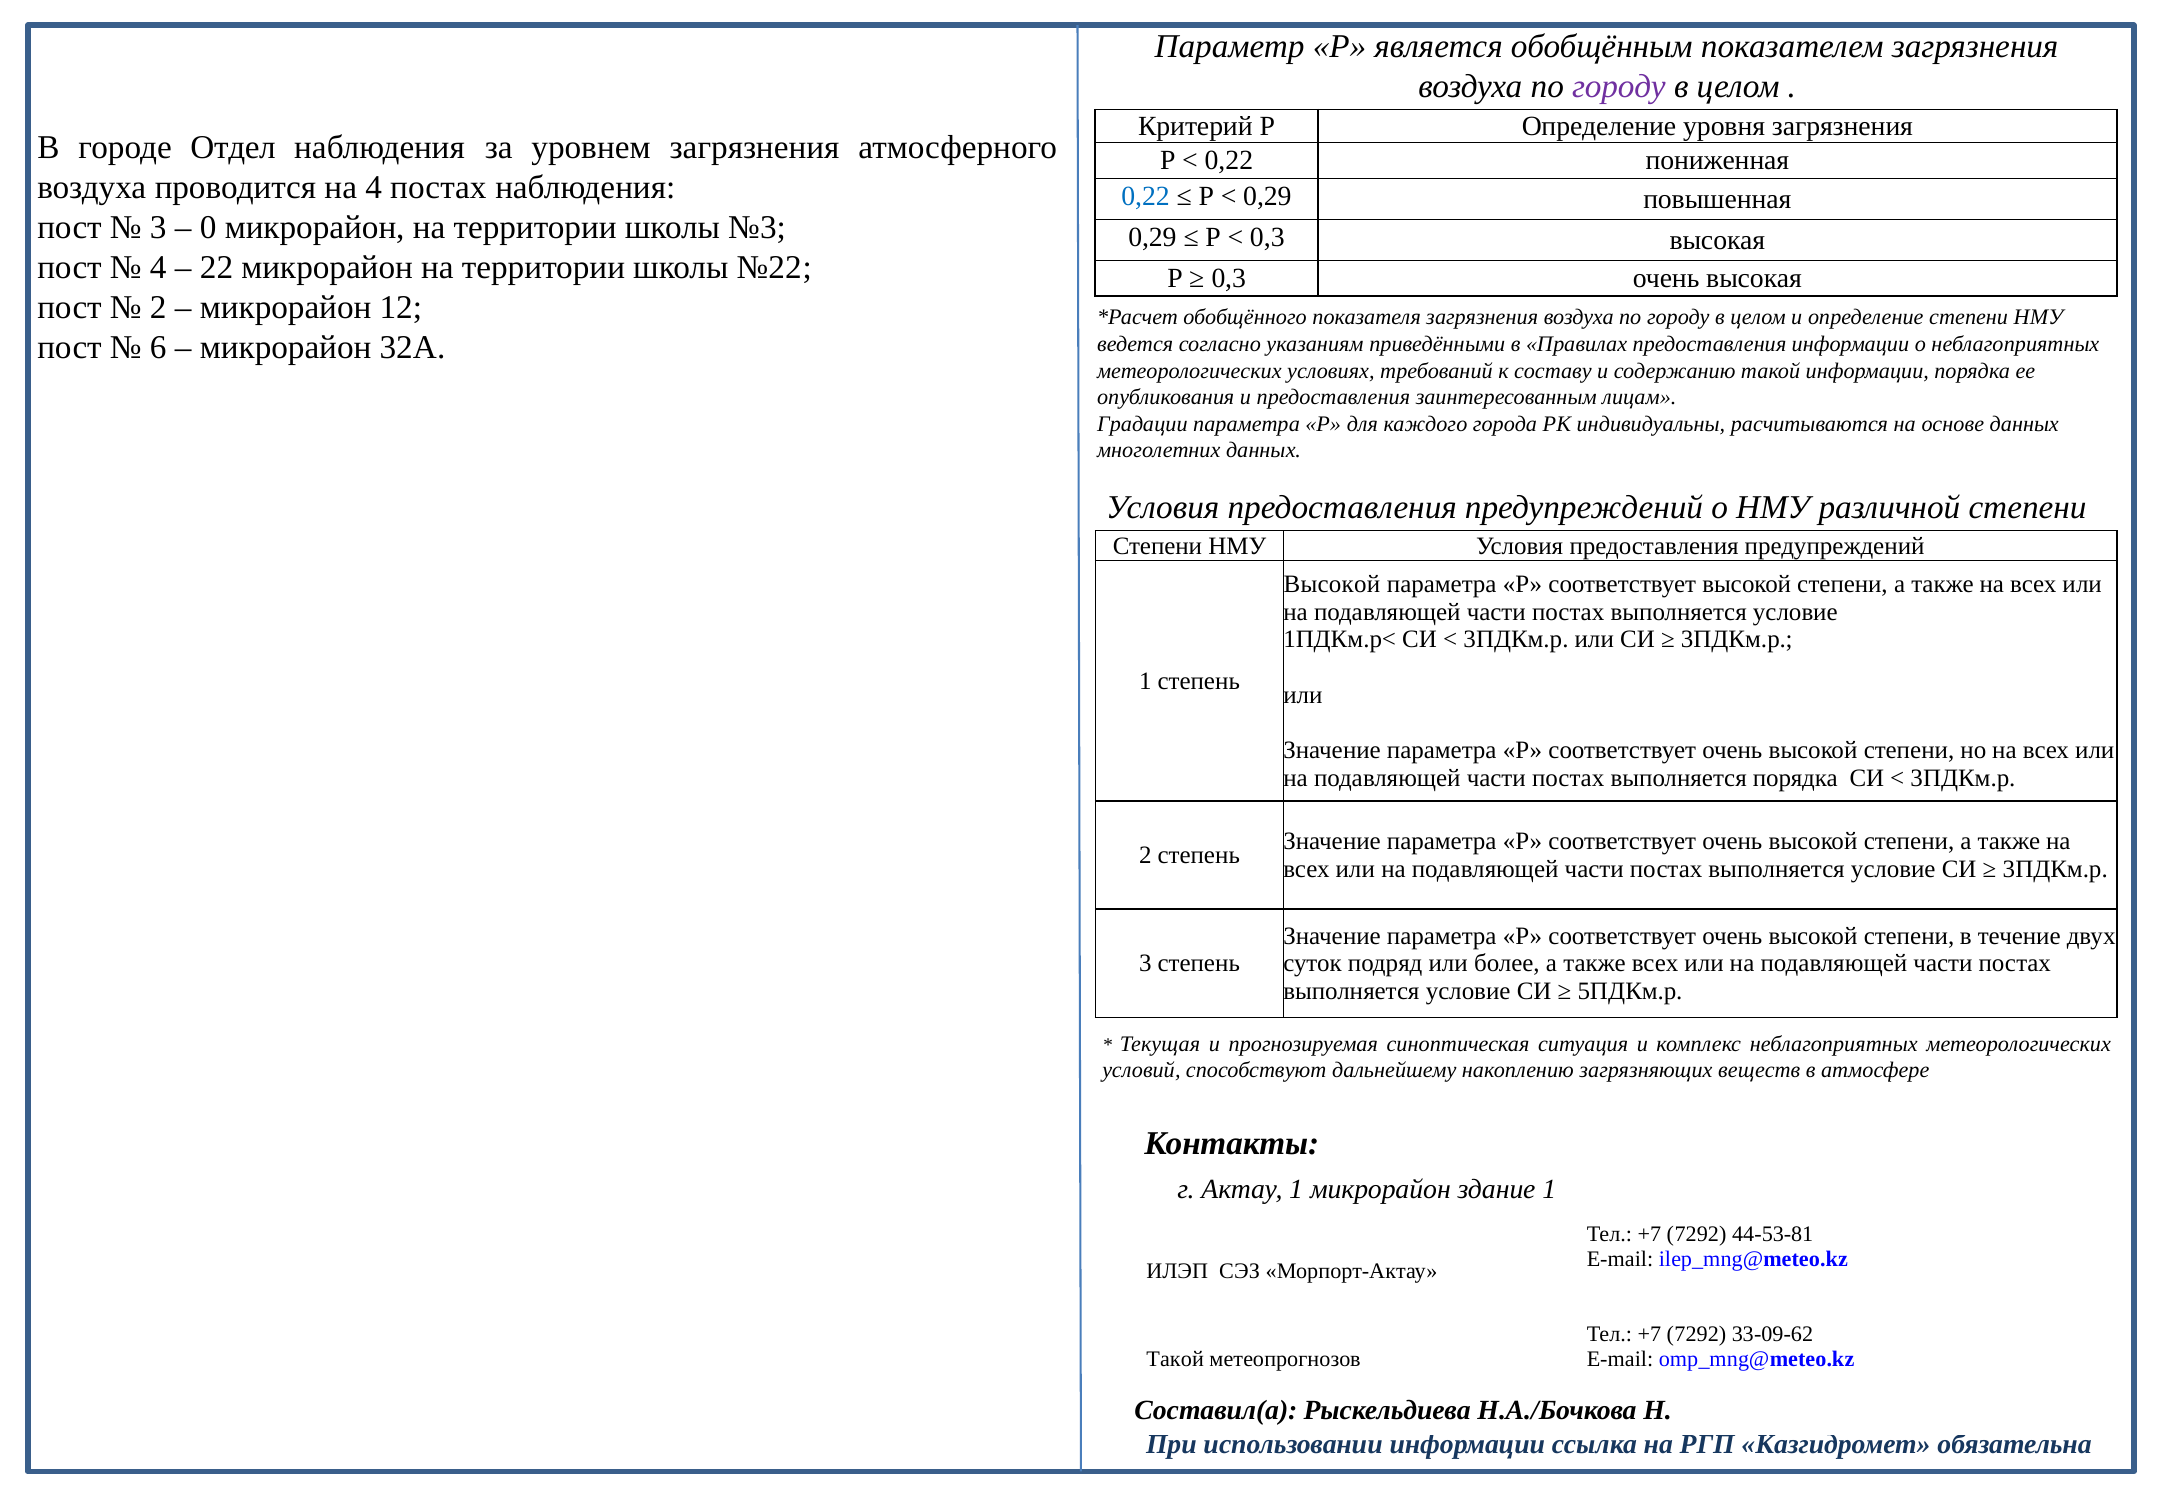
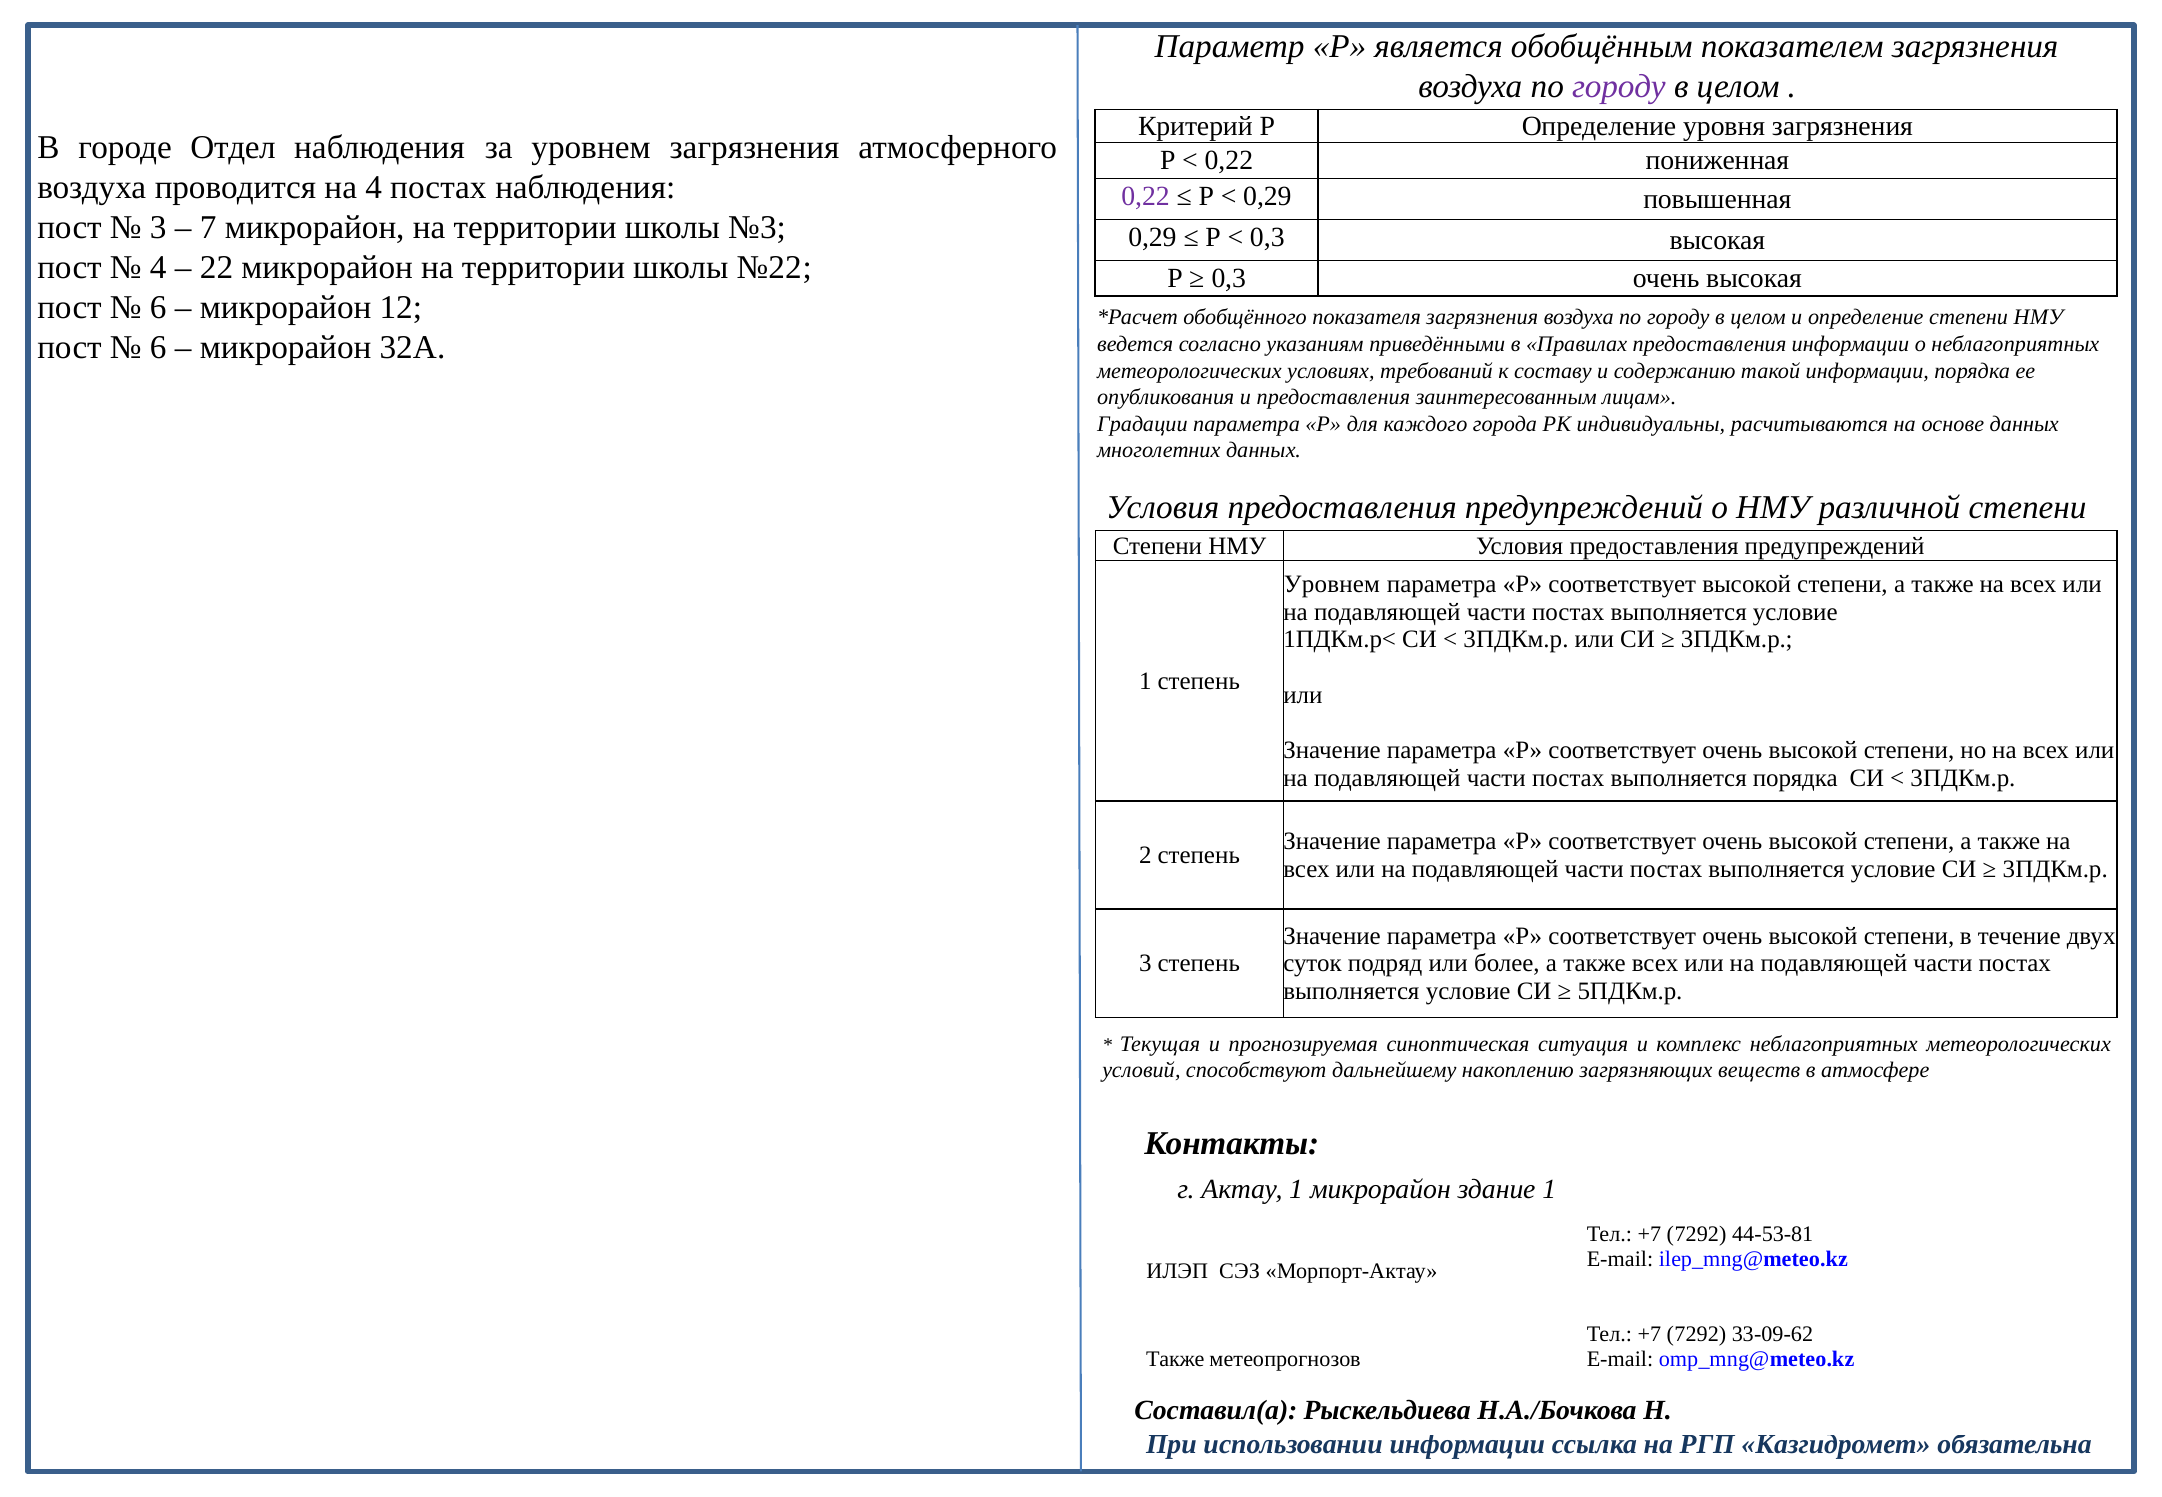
0,22 at (1146, 196) colour: blue -> purple
0: 0 -> 7
2 at (158, 307): 2 -> 6
Высокой at (1332, 584): Высокой -> Уровнем
Такой at (1175, 1359): Такой -> Также
